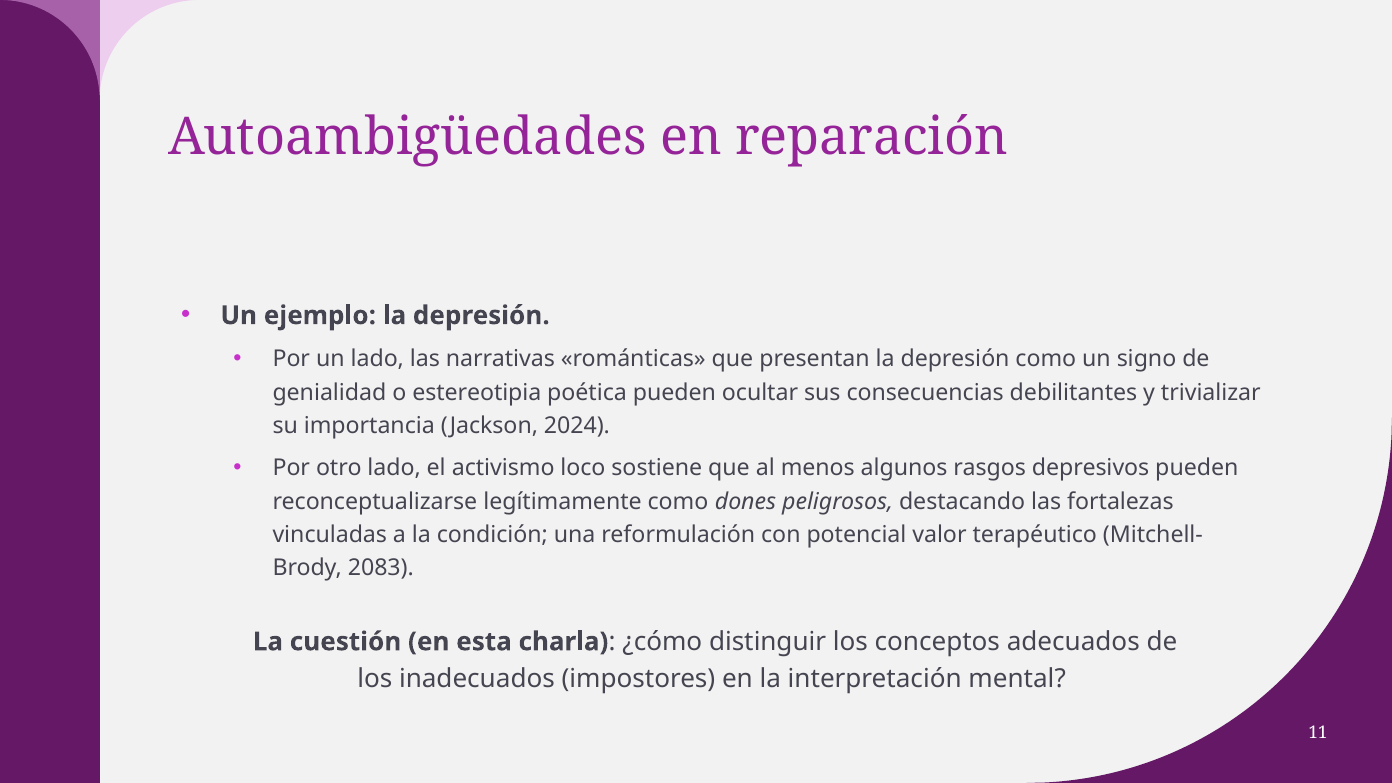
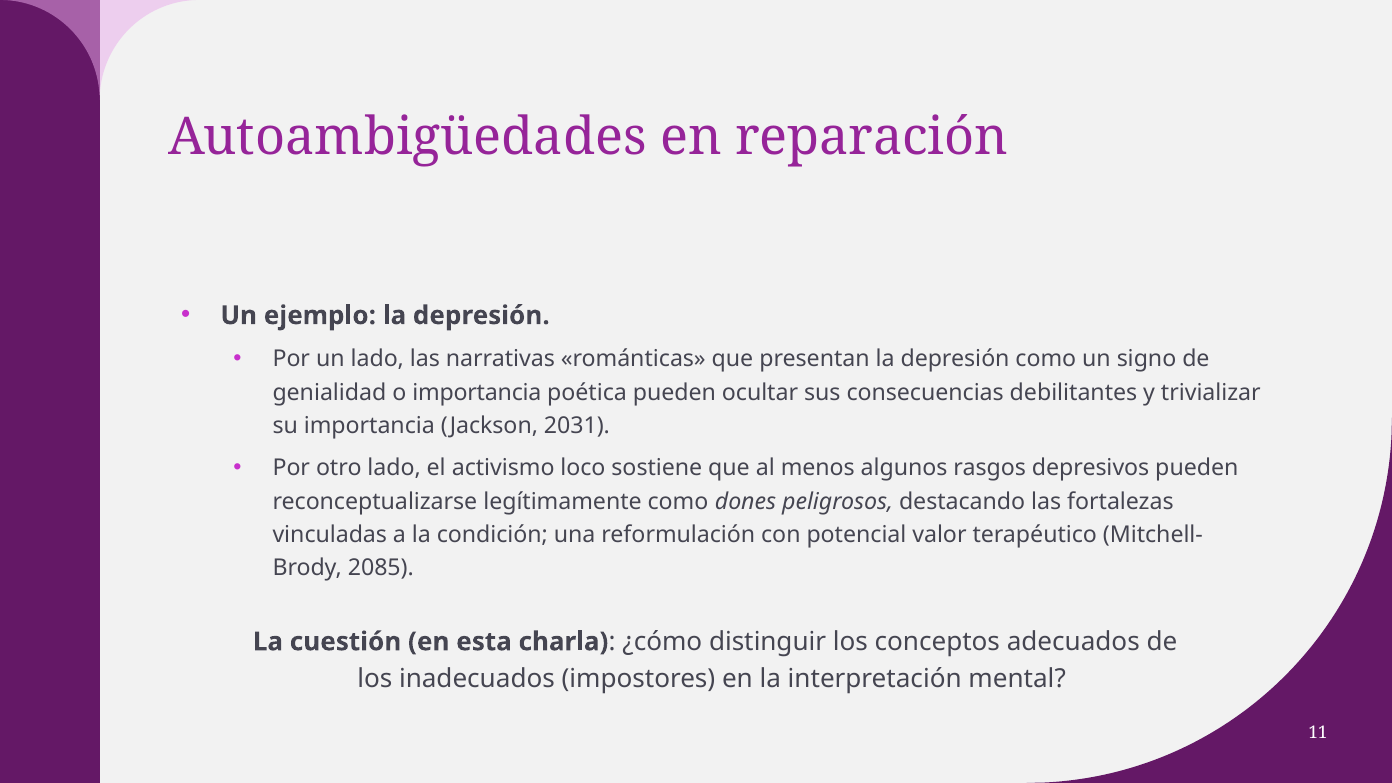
o estereotipia: estereotipia -> importancia
2024: 2024 -> 2031
2083: 2083 -> 2085
